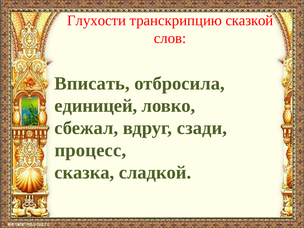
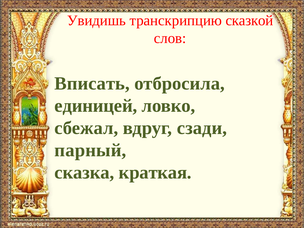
Глухости: Глухости -> Увидишь
процесс: процесс -> парный
сладкой: сладкой -> краткая
